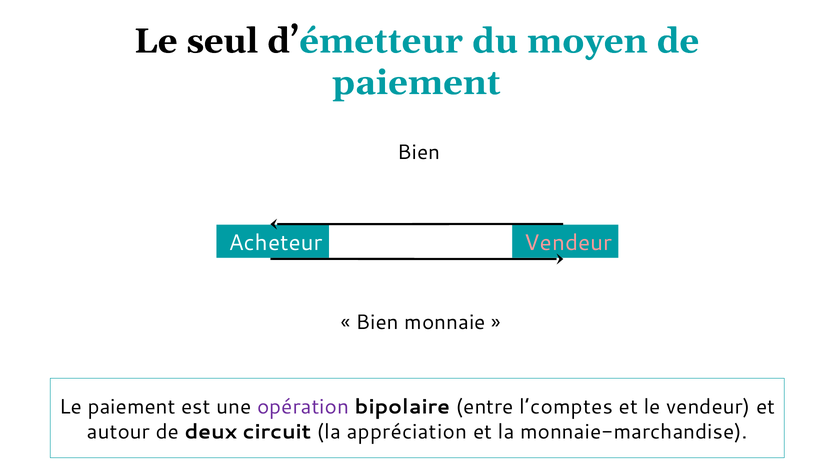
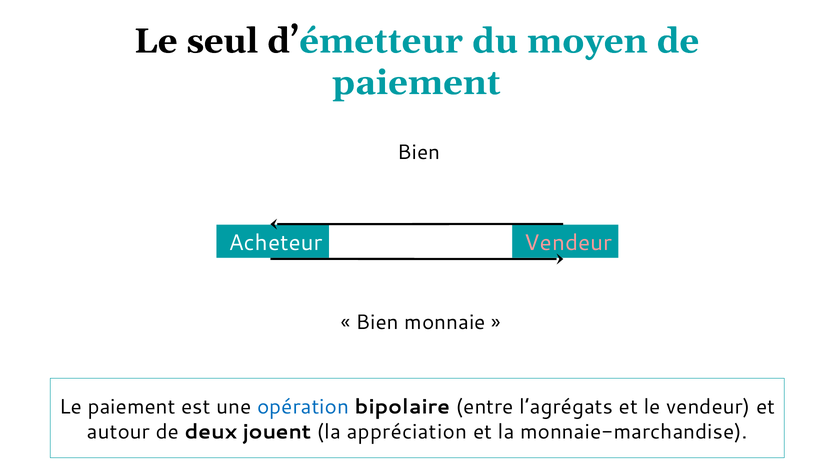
opération colour: purple -> blue
l’comptes: l’comptes -> l’agrégats
circuit: circuit -> jouent
